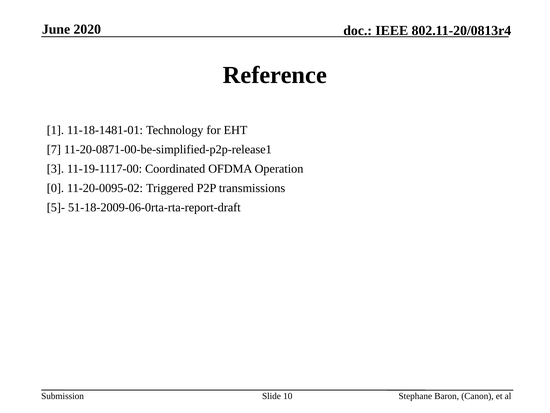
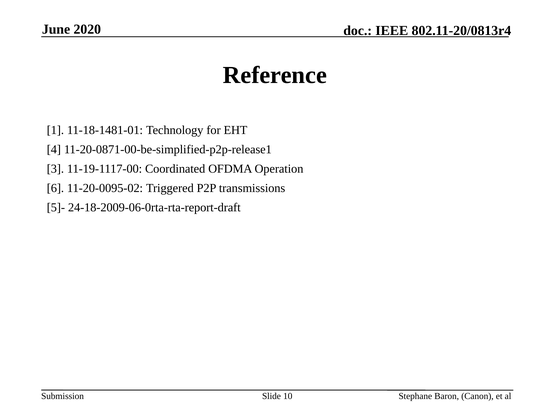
7: 7 -> 4
0: 0 -> 6
51-18-2009-06-0rta-rta-report-draft: 51-18-2009-06-0rta-rta-report-draft -> 24-18-2009-06-0rta-rta-report-draft
